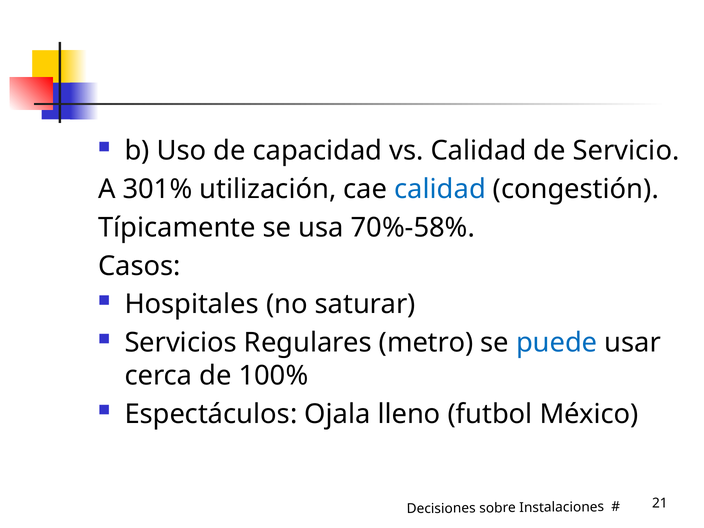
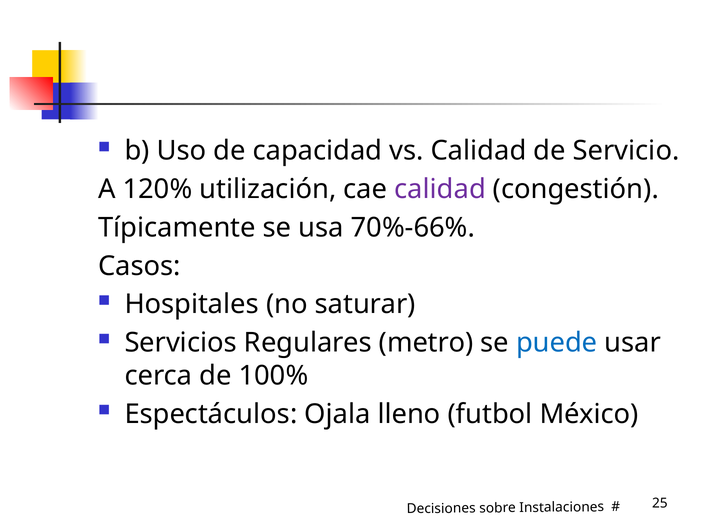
301%: 301% -> 120%
calidad at (440, 189) colour: blue -> purple
70%-58%: 70%-58% -> 70%-66%
21: 21 -> 25
